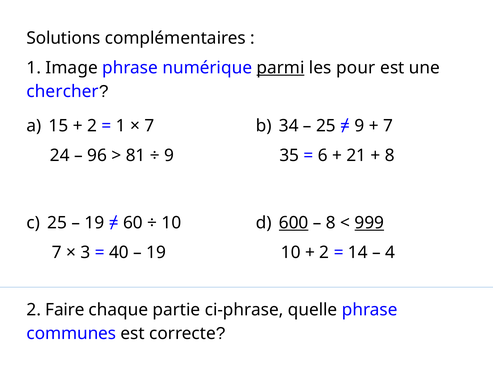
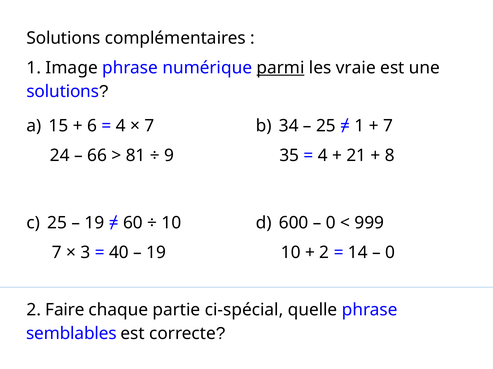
pour: pour -> vraie
chercher at (63, 92): chercher -> solutions
2 at (92, 126): 2 -> 6
1 at (121, 126): 1 -> 4
9 at (360, 126): 9 -> 1
96: 96 -> 66
6 at (323, 156): 6 -> 4
600 underline: present -> none
8 at (331, 223): 8 -> 0
999 underline: present -> none
4 at (390, 253): 4 -> 0
ci-phrase: ci-phrase -> ci-spécial
communes: communes -> semblables
